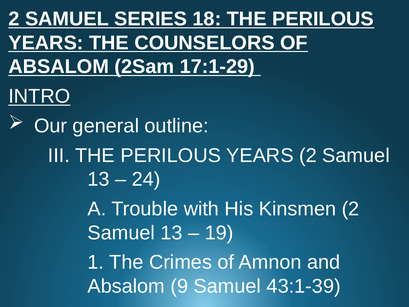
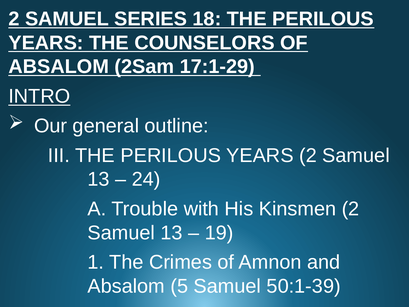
9: 9 -> 5
43:1-39: 43:1-39 -> 50:1-39
